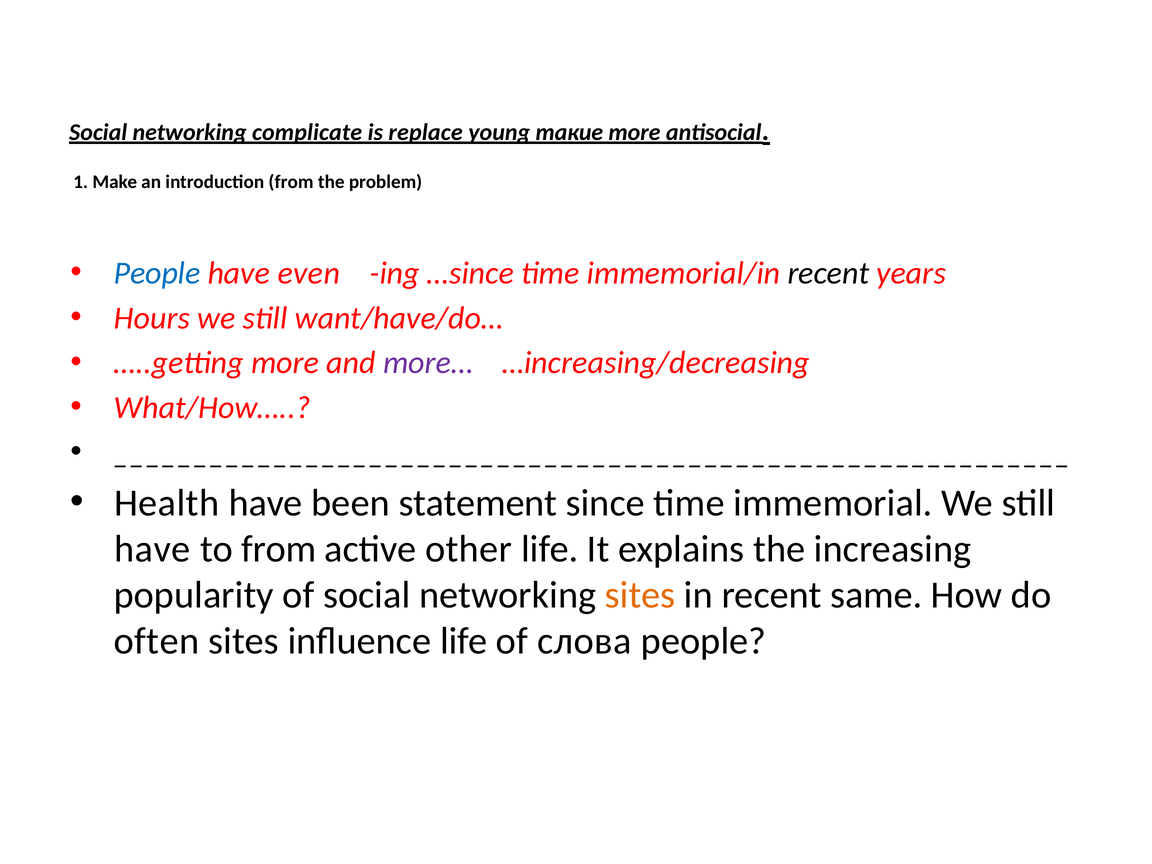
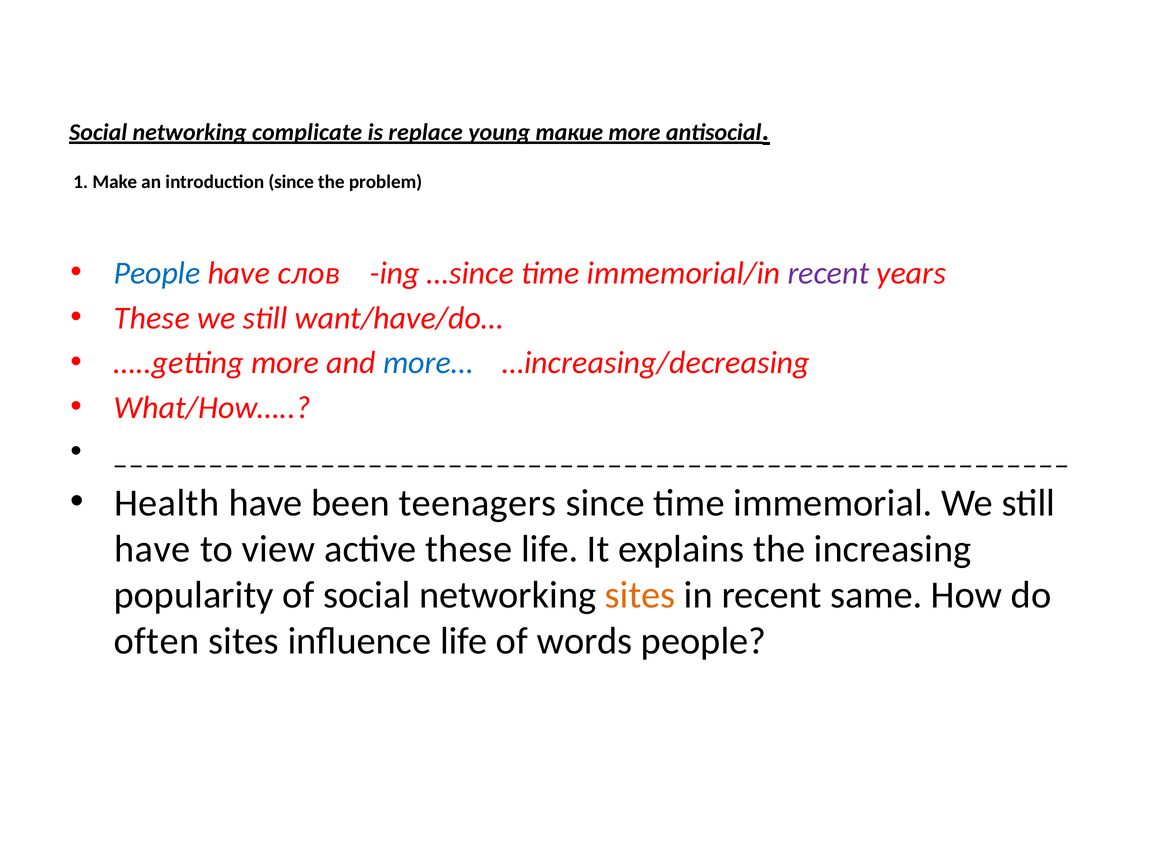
introduction from: from -> since
even: even -> слов
recent at (828, 273) colour: black -> purple
Hours at (152, 318): Hours -> These
more… colour: purple -> blue
statement: statement -> teenagers
to from: from -> view
active other: other -> these
слова: слова -> words
